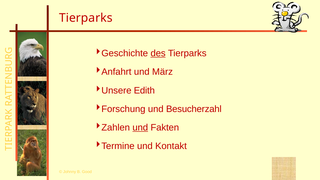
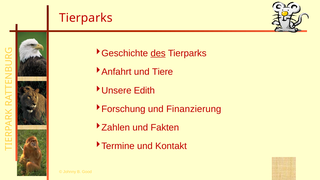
März: März -> Tiere
Besucherzahl: Besucherzahl -> Finanzierung
und at (140, 128) underline: present -> none
